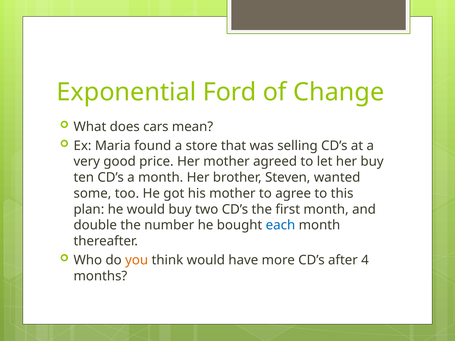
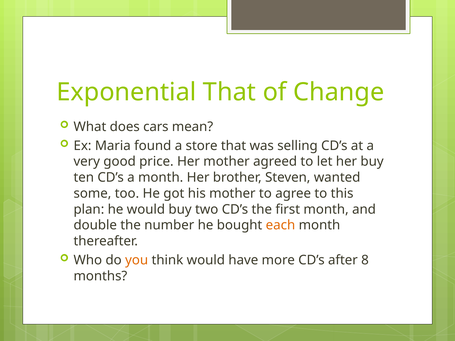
Exponential Ford: Ford -> That
each colour: blue -> orange
4: 4 -> 8
